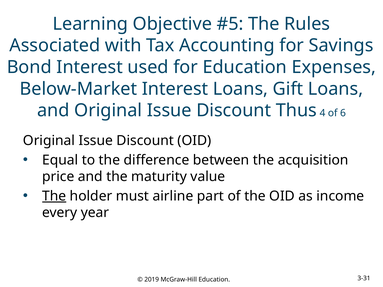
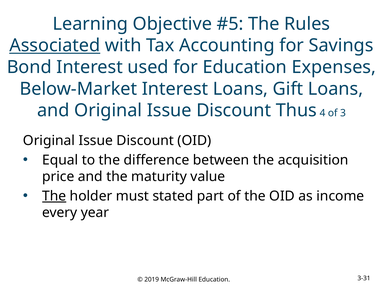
Associated underline: none -> present
6: 6 -> 3
airline: airline -> stated
